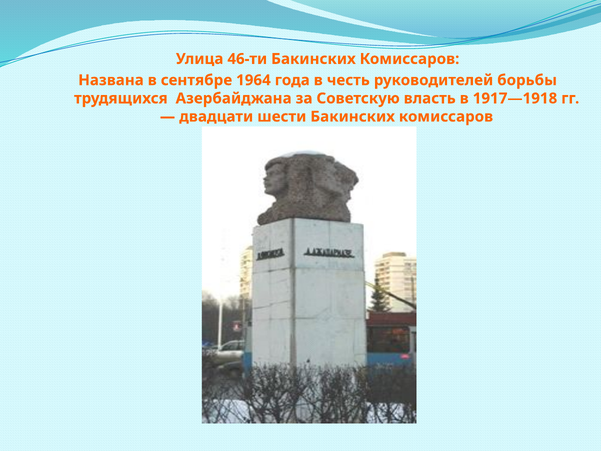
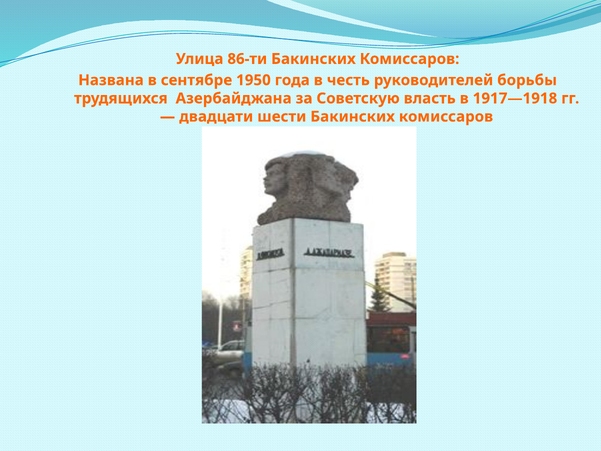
46-ти: 46-ти -> 86-ти
1964: 1964 -> 1950
